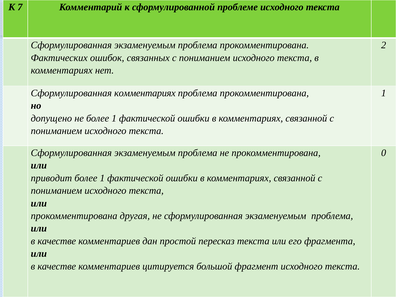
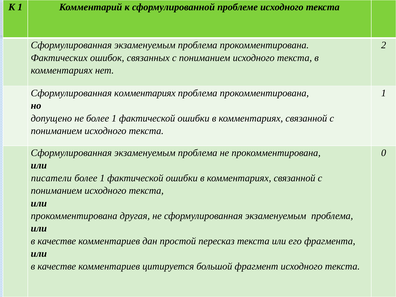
К 7: 7 -> 1
приводит: приводит -> писатели
